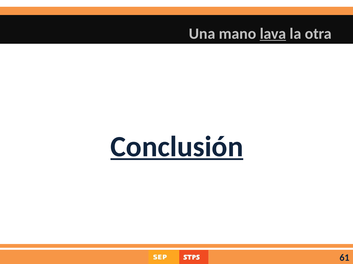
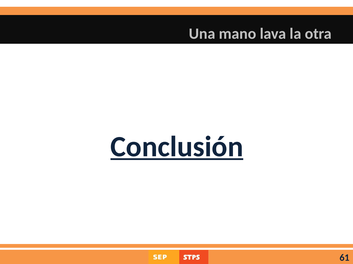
lava underline: present -> none
